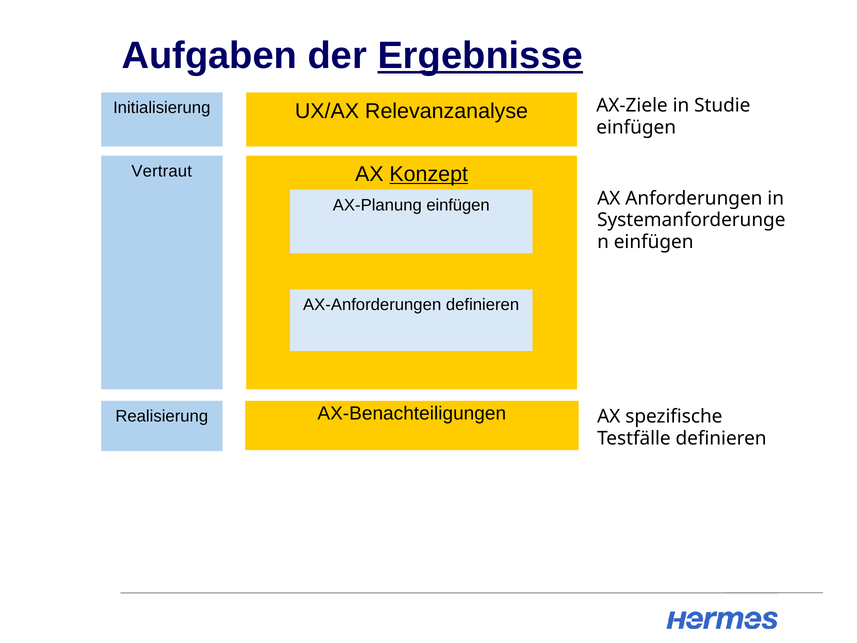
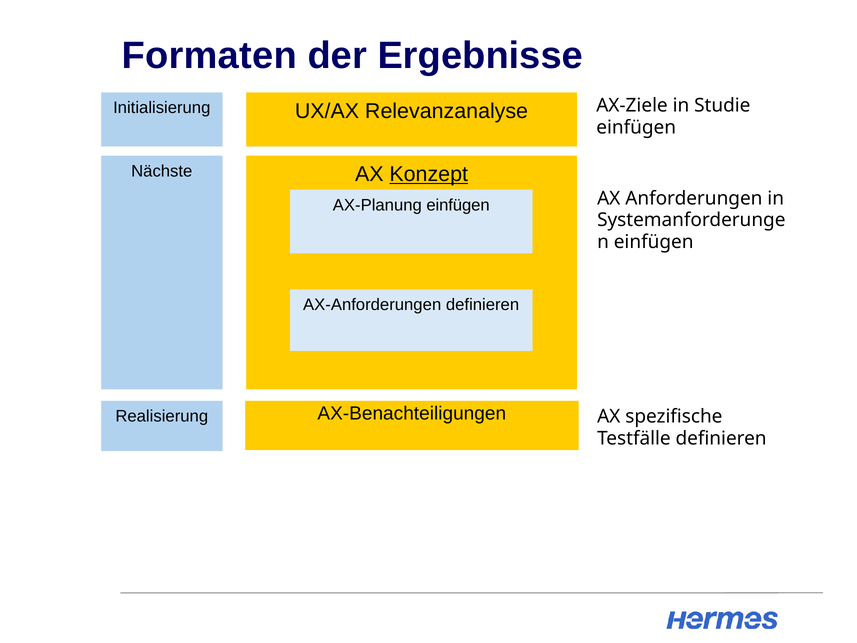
Aufgaben: Aufgaben -> Formaten
Ergebnisse underline: present -> none
Vertraut: Vertraut -> Nächste
